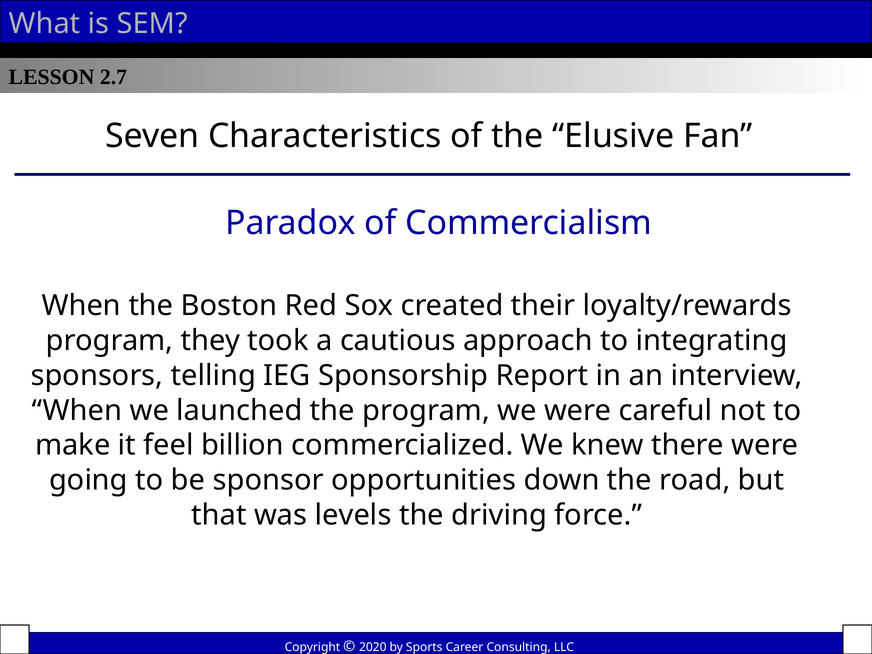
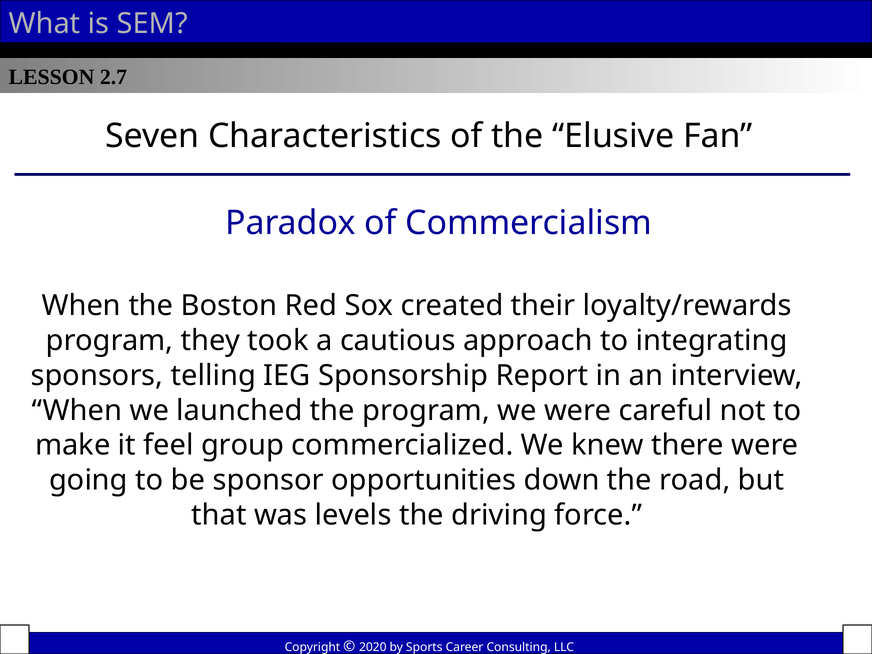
billion: billion -> group
